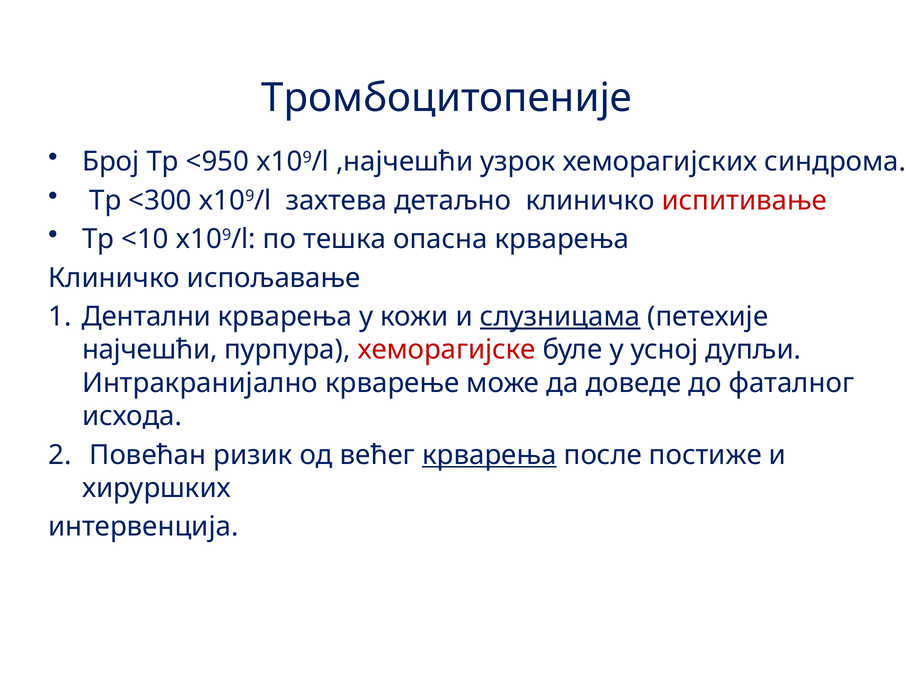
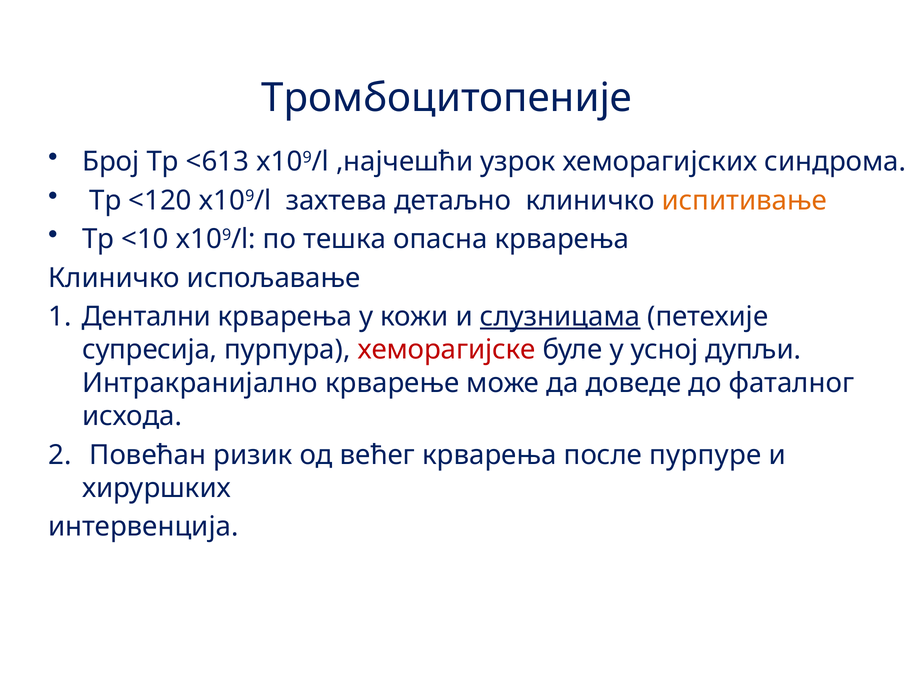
<950: <950 -> <613
<300: <300 -> <120
испитивање colour: red -> orange
најчешћи: најчешћи -> супресија
крварења at (489, 455) underline: present -> none
постиже: постиже -> пурпуре
